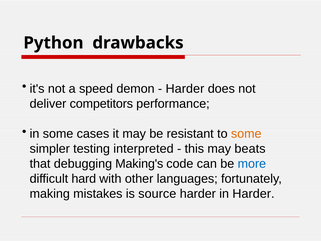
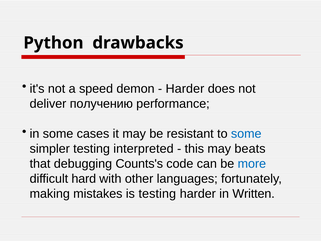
competitors: competitors -> получению
some at (246, 134) colour: orange -> blue
Making's: Making's -> Counts's
is source: source -> testing
in Harder: Harder -> Written
